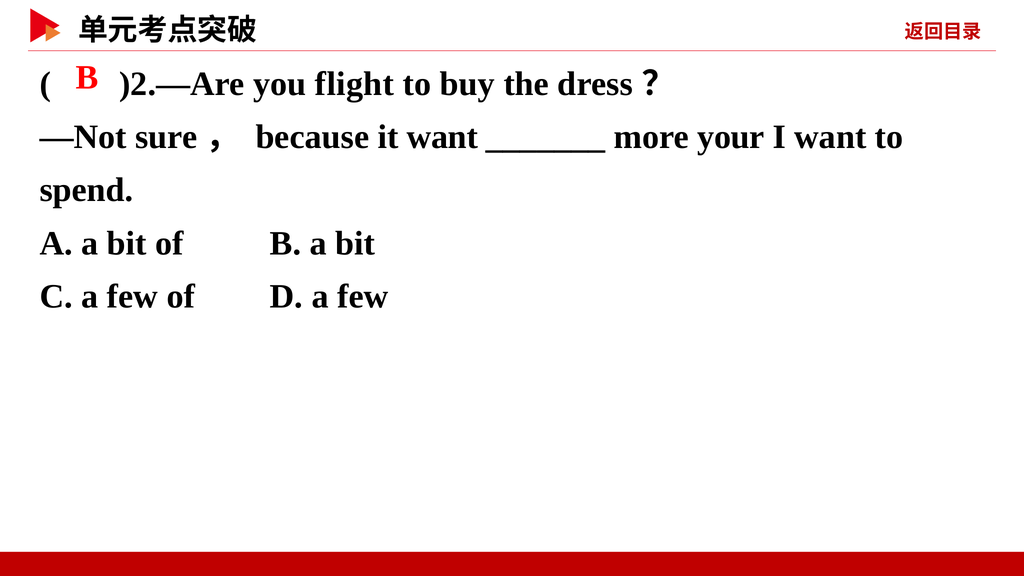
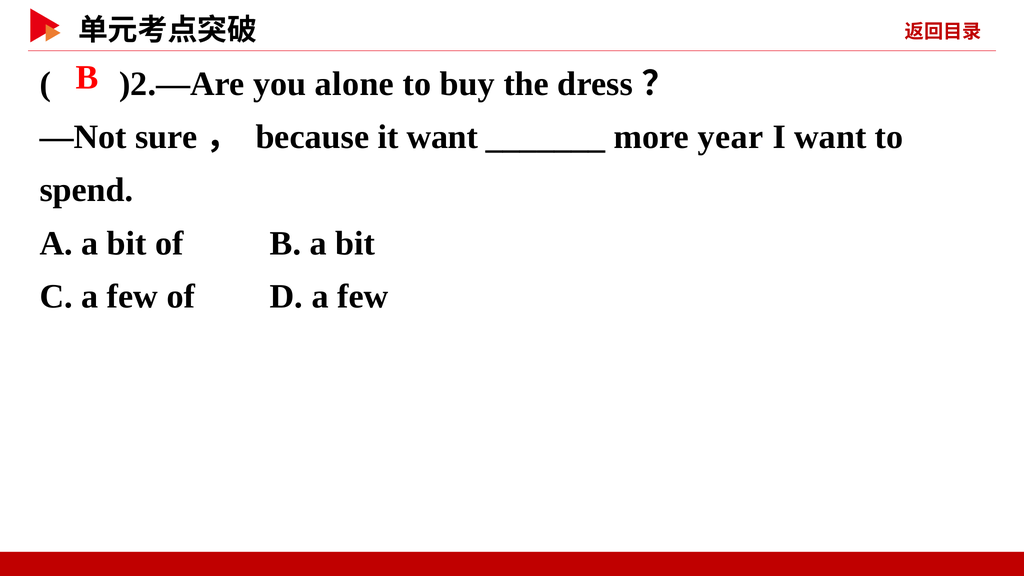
flight: flight -> alone
your: your -> year
